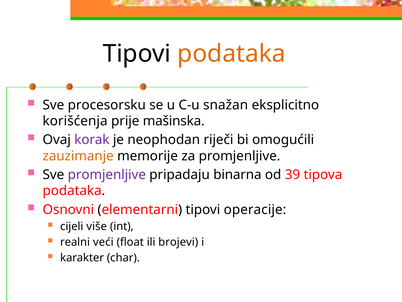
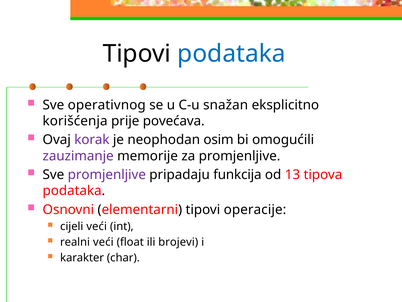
podataka at (231, 54) colour: orange -> blue
procesorsku: procesorsku -> operativnog
mašinska: mašinska -> povećava
riječi: riječi -> osim
zauzimanje colour: orange -> purple
binarna: binarna -> funkcija
39: 39 -> 13
cijeli više: više -> veći
